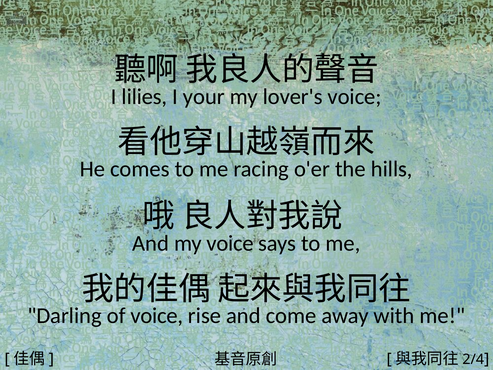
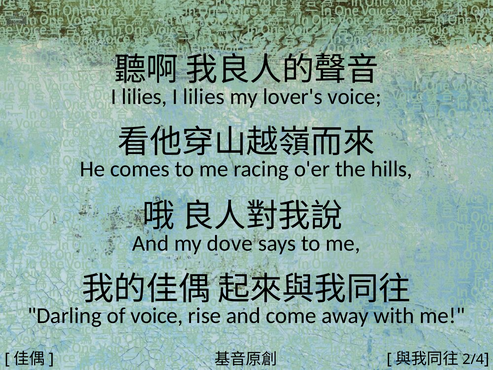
your at (204, 97): your -> lilies
my voice: voice -> dove
